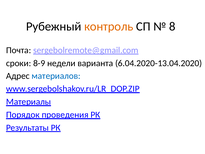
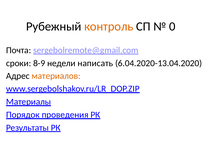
8: 8 -> 0
варианта: варианта -> написать
материалов colour: blue -> orange
